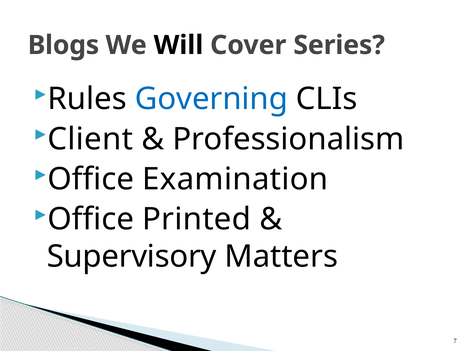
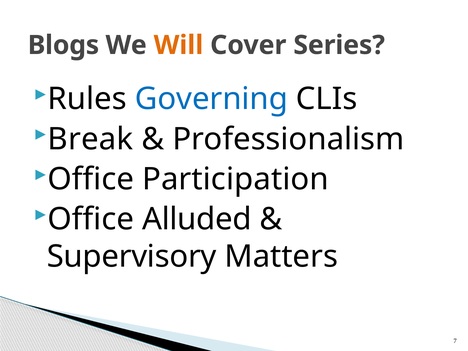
Will colour: black -> orange
Client: Client -> Break
Examination: Examination -> Participation
Printed: Printed -> Alluded
